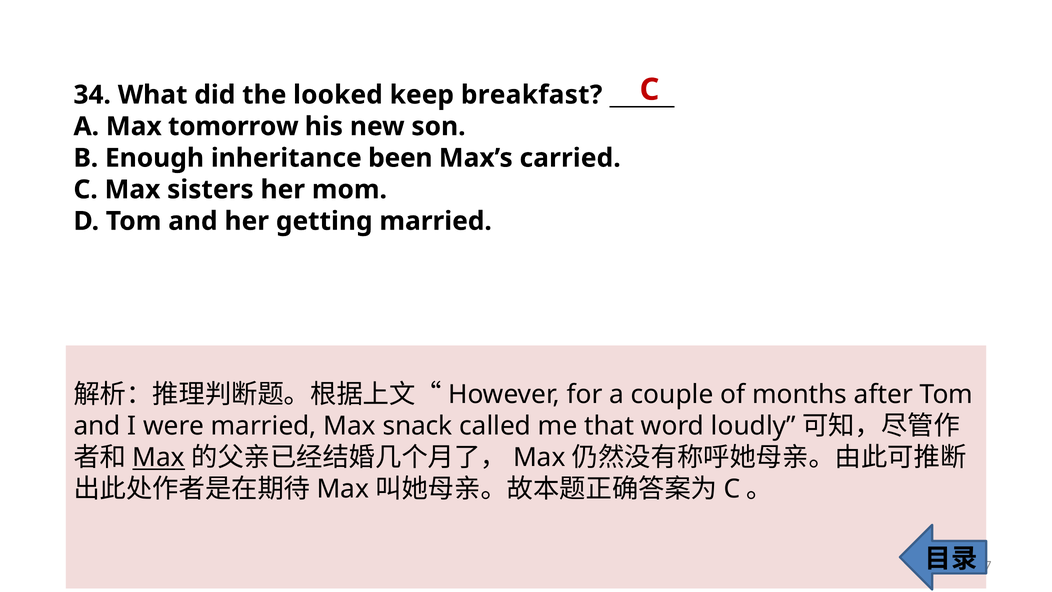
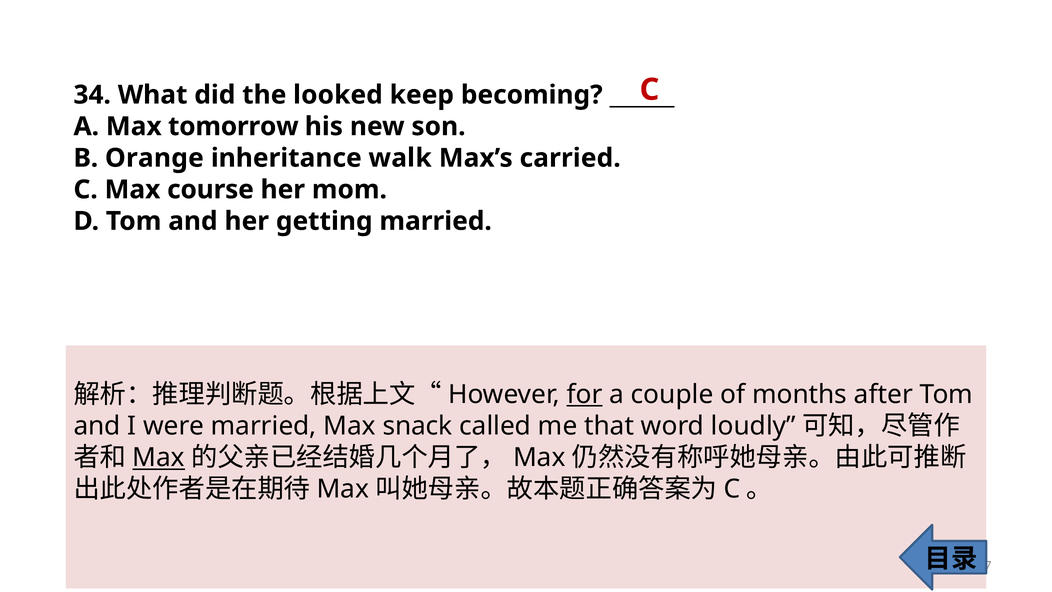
breakfast: breakfast -> becoming
Enough: Enough -> Orange
been: been -> walk
sisters: sisters -> course
for underline: none -> present
